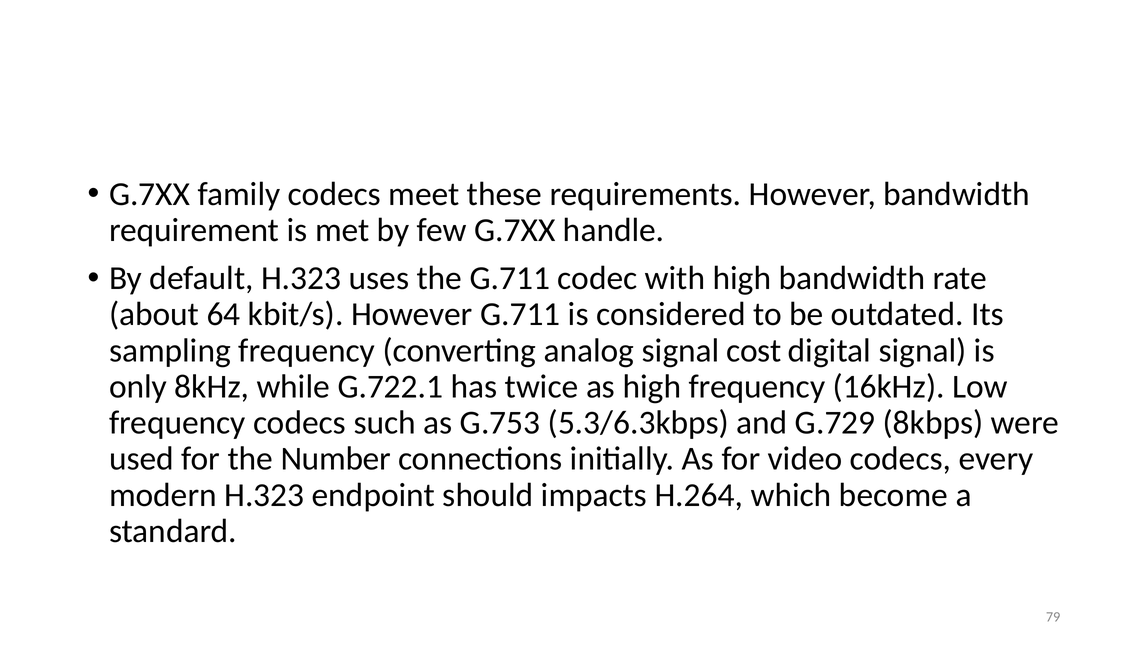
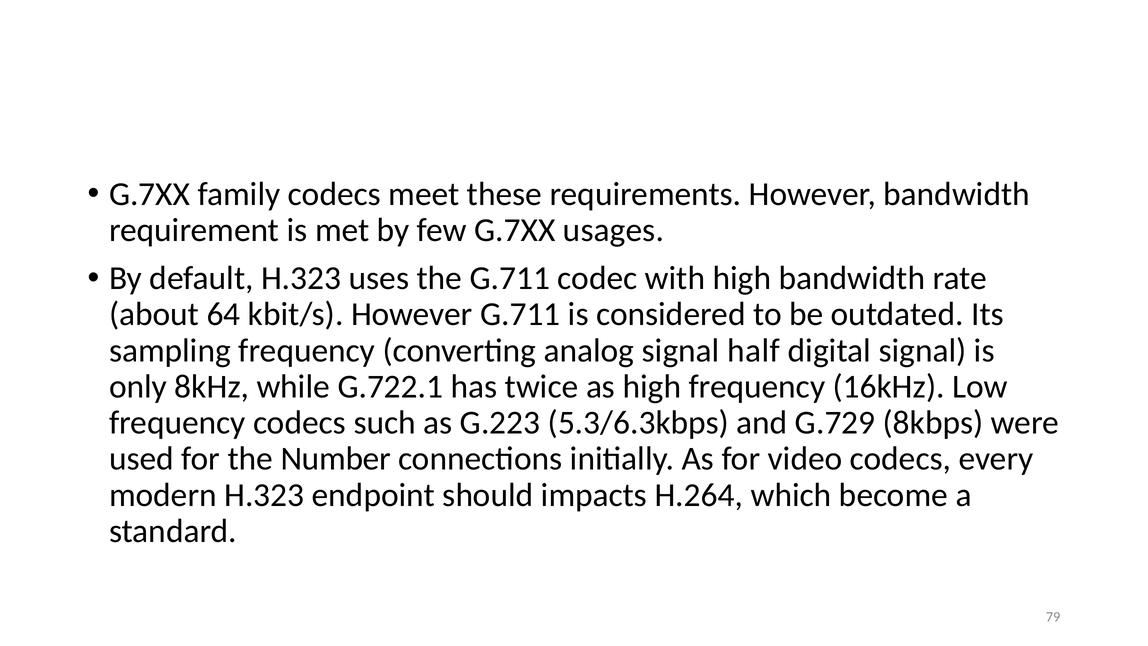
handle: handle -> usages
cost: cost -> half
G.753: G.753 -> G.223
